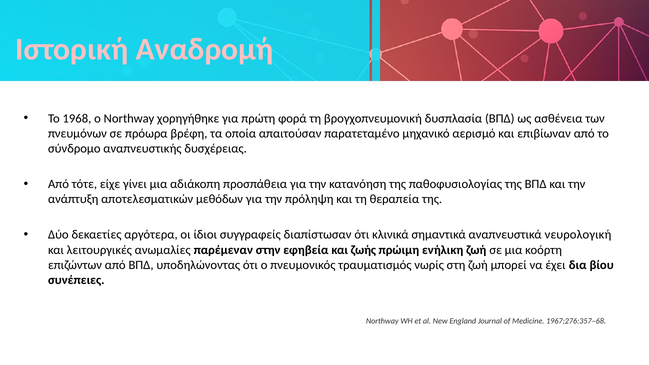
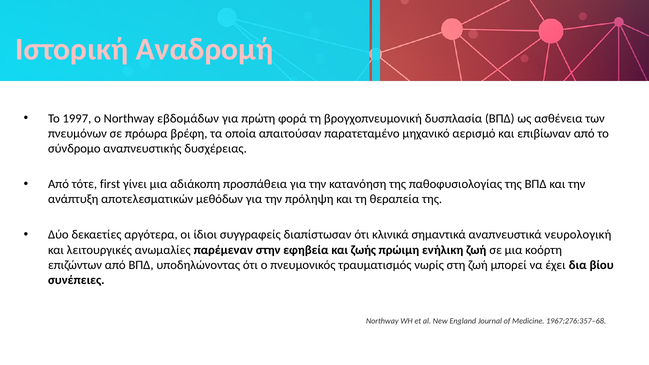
1968: 1968 -> 1997
χορηγήθηκε: χορηγήθηκε -> εβδομάδων
είχε: είχε -> first
